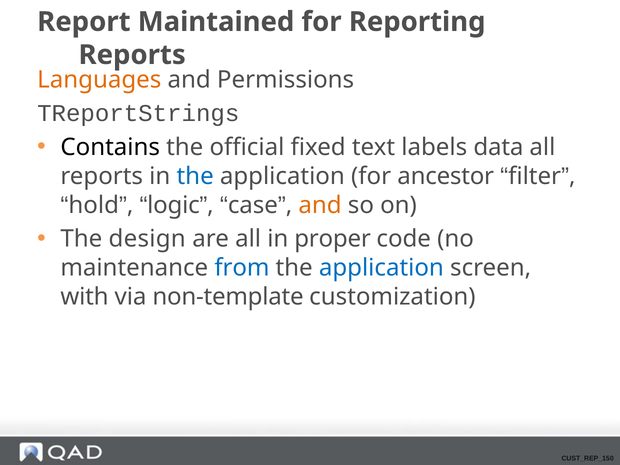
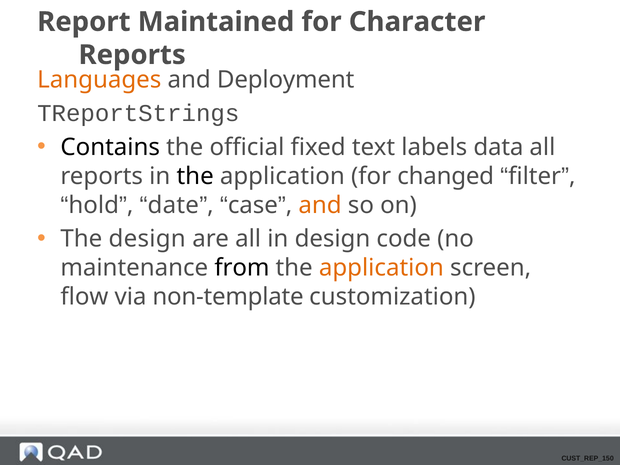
Reporting: Reporting -> Character
Permissions: Permissions -> Deployment
the at (195, 176) colour: blue -> black
ancestor: ancestor -> changed
logic: logic -> date
in proper: proper -> design
from colour: blue -> black
application at (381, 268) colour: blue -> orange
with: with -> flow
